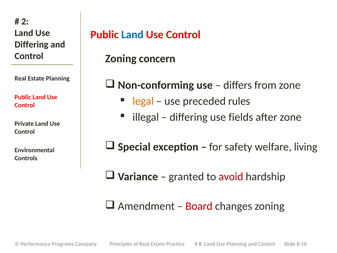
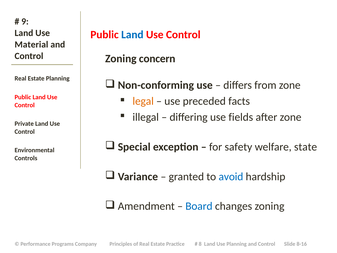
2: 2 -> 9
Differing at (31, 44): Differing -> Material
rules: rules -> facts
living: living -> state
avoid colour: red -> blue
Board colour: red -> blue
